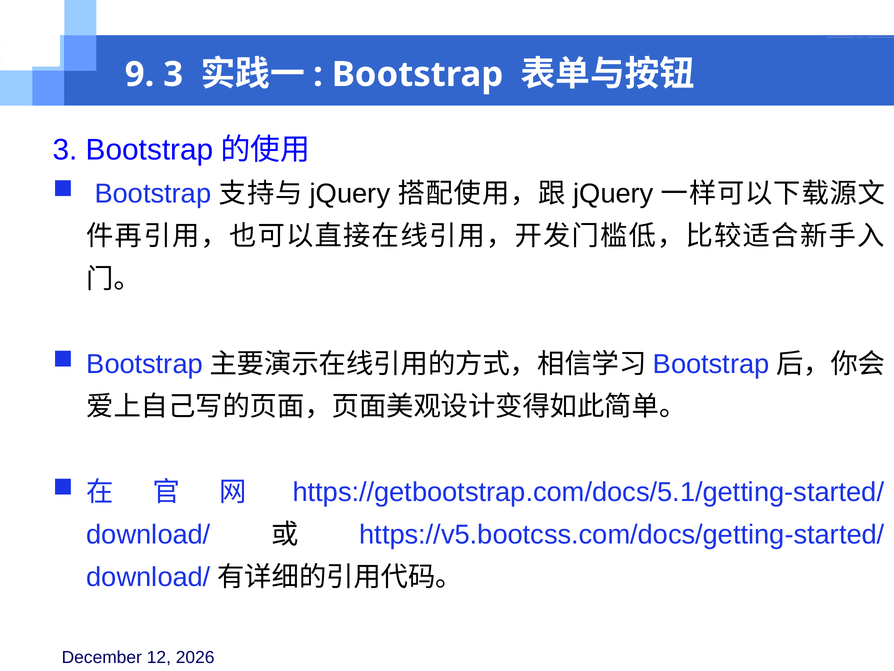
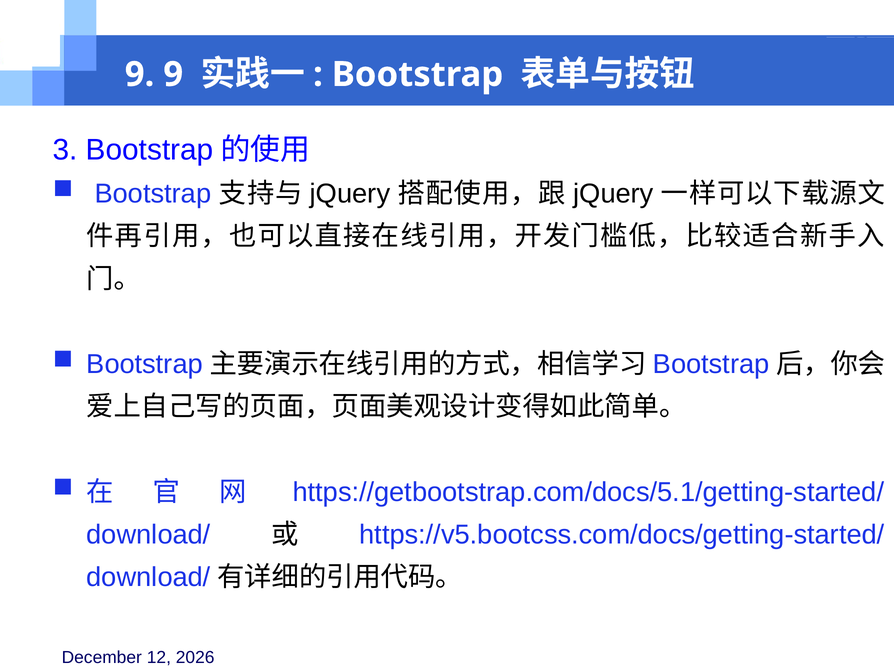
9 3: 3 -> 9
